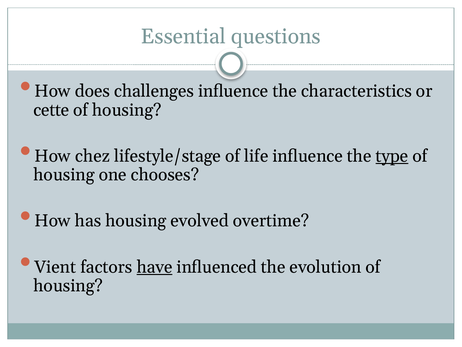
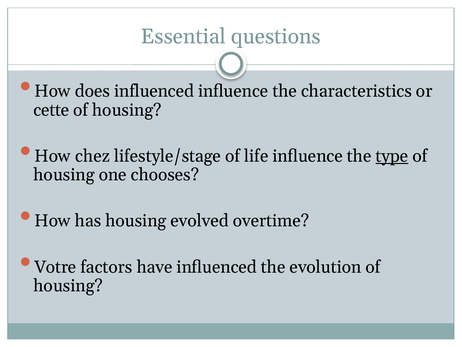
does challenges: challenges -> influenced
Vient: Vient -> Votre
have underline: present -> none
